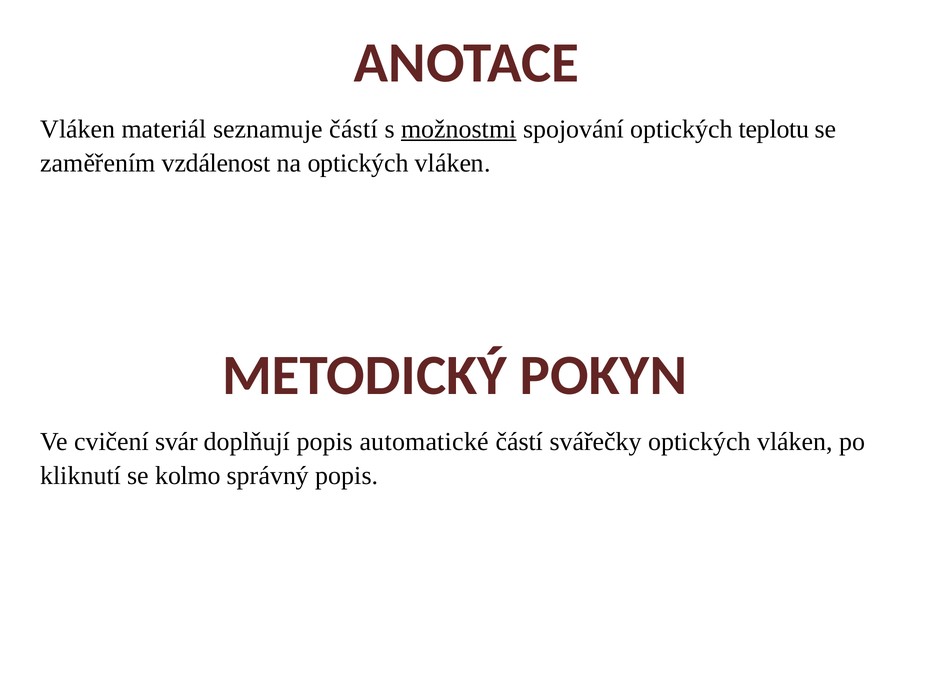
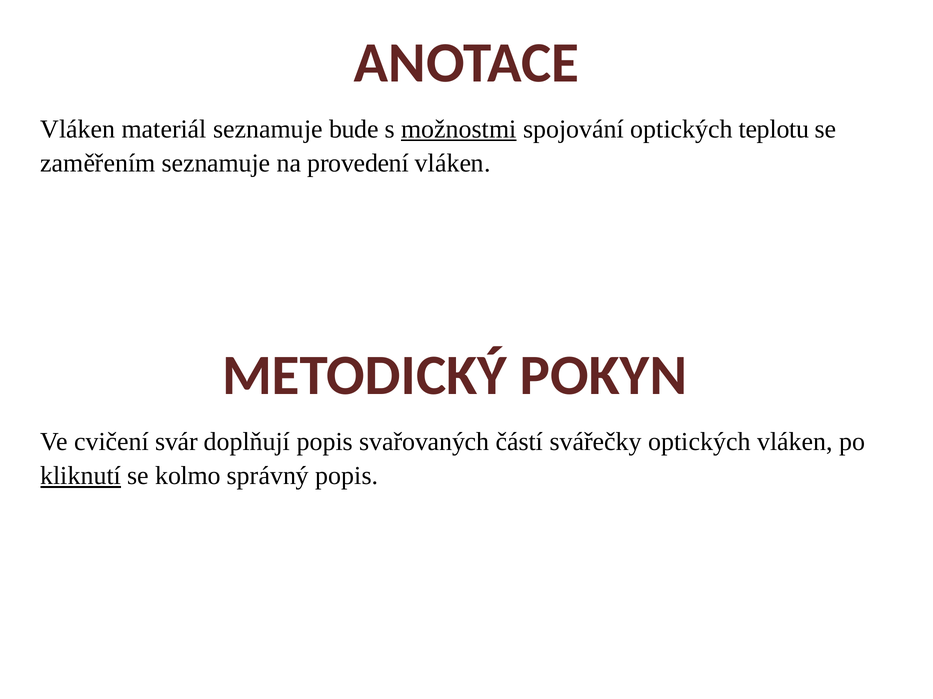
seznamuje částí: částí -> bude
zaměřením vzdálenost: vzdálenost -> seznamuje
na optických: optických -> provedení
automatické: automatické -> svařovaných
kliknutí underline: none -> present
